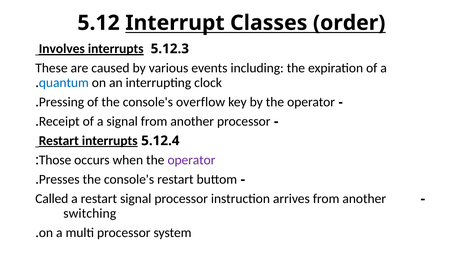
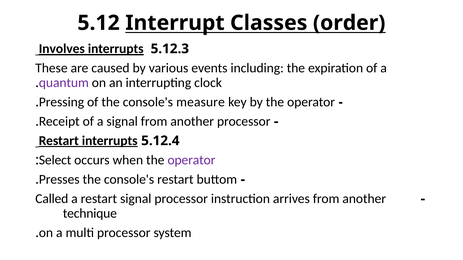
quantum colour: blue -> purple
overflow: overflow -> measure
Those: Those -> Select
switching: switching -> technique
